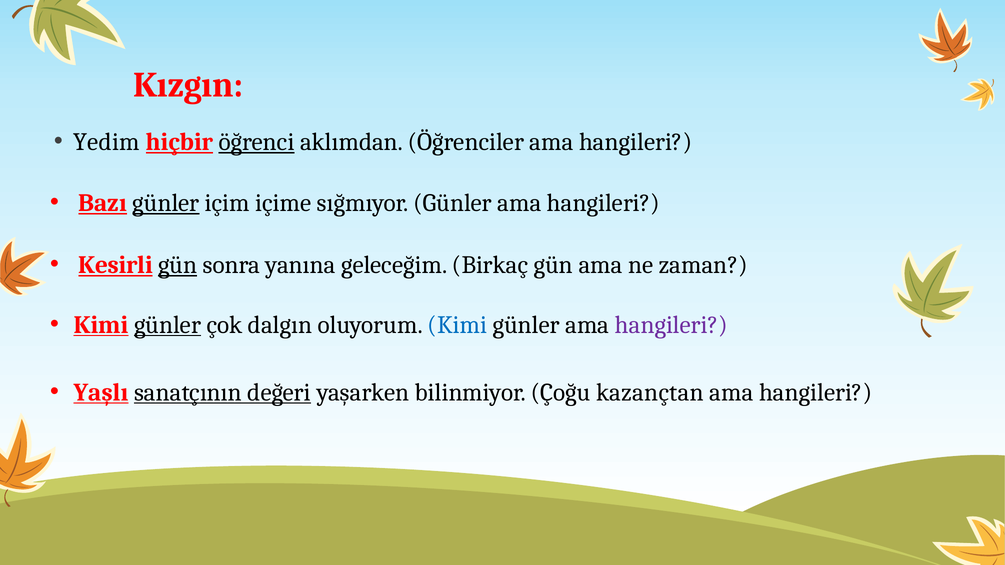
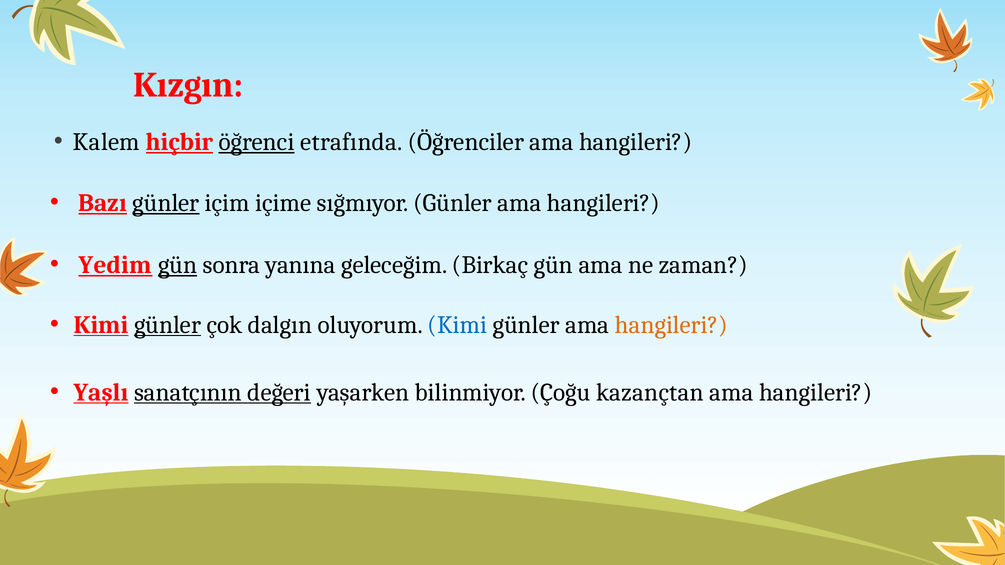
Yedim: Yedim -> Kalem
aklımdan: aklımdan -> etrafında
Kesirli: Kesirli -> Yedim
hangileri at (671, 325) colour: purple -> orange
